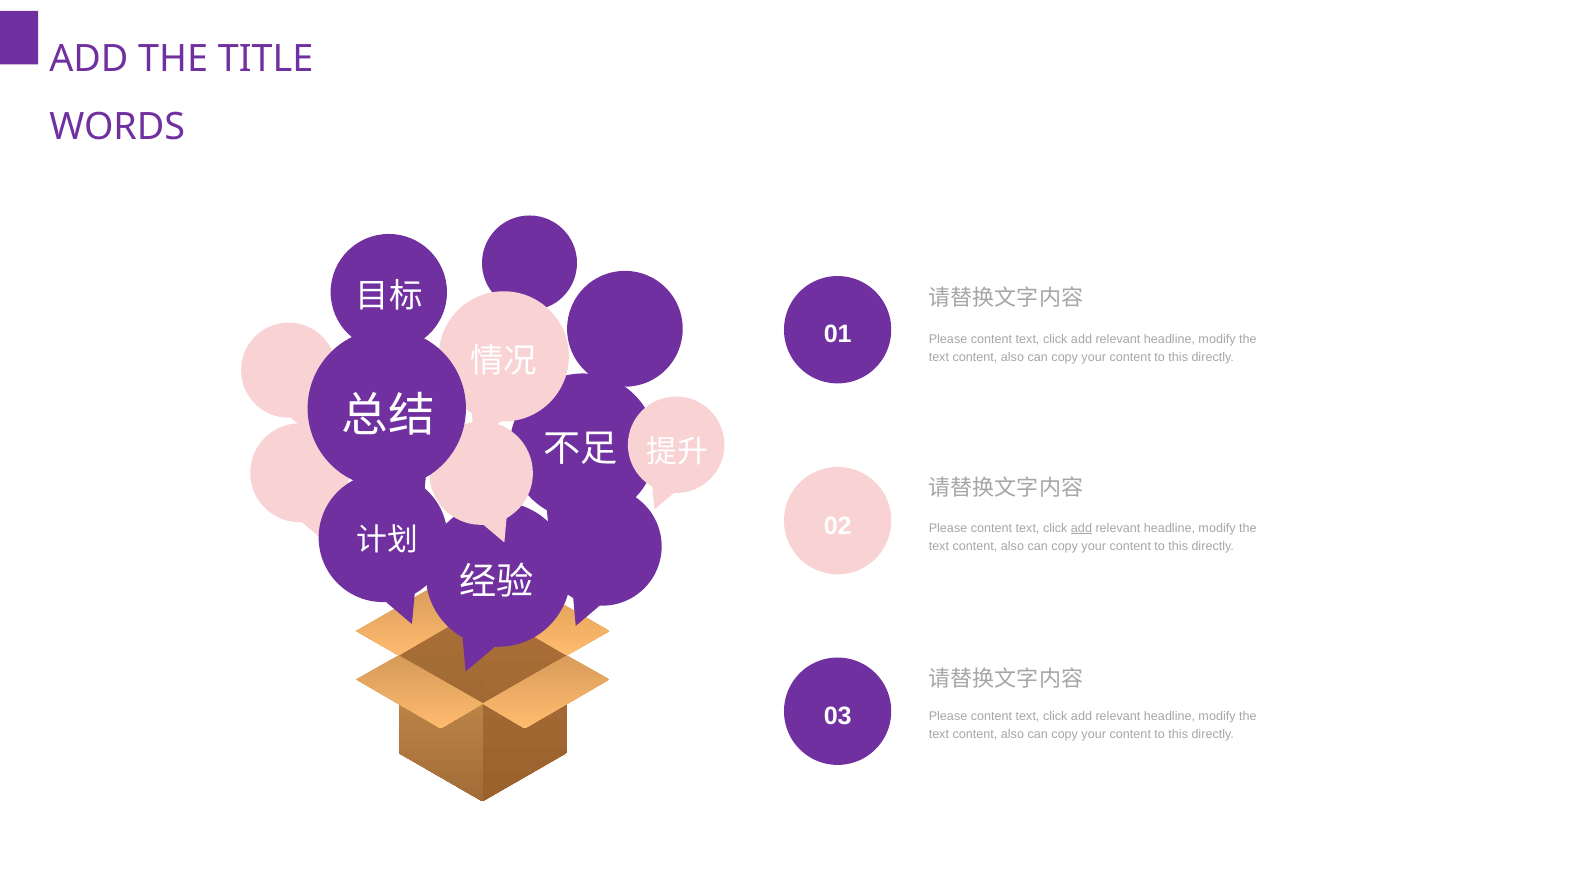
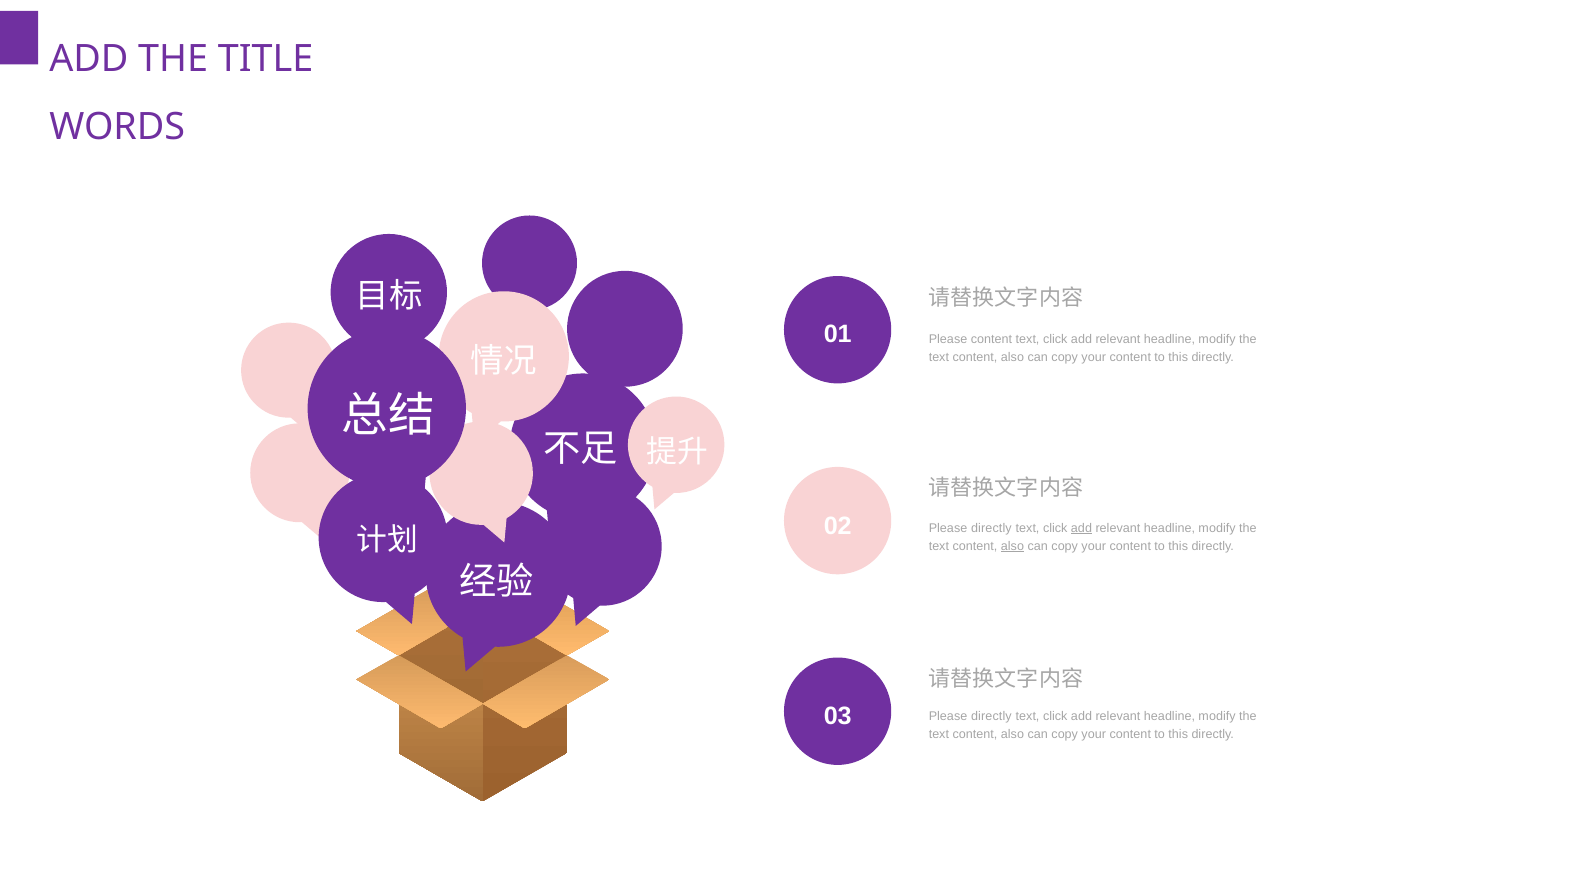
content at (991, 528): content -> directly
also at (1012, 546) underline: none -> present
content at (991, 717): content -> directly
